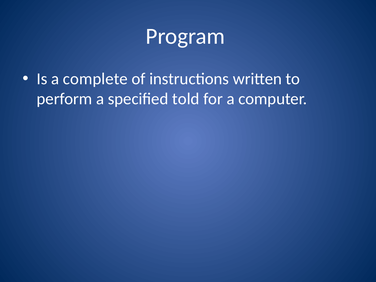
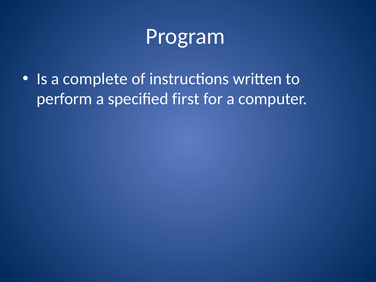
told: told -> first
